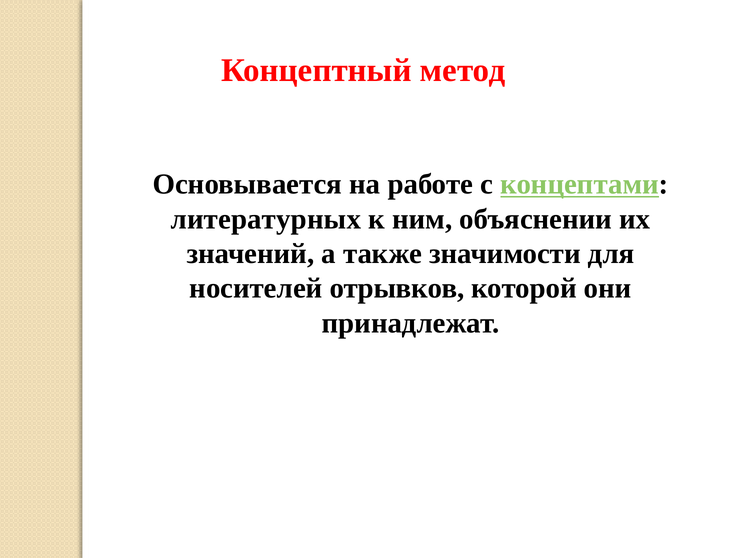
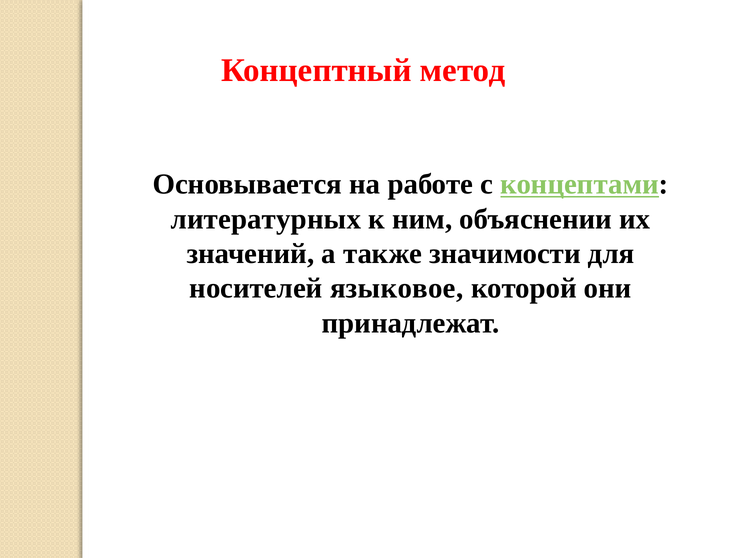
отрывков: отрывков -> языковое
